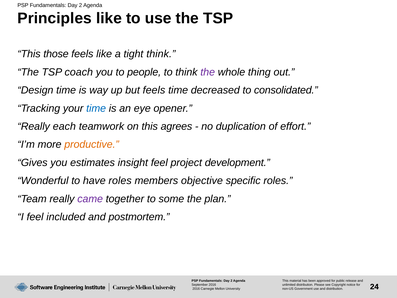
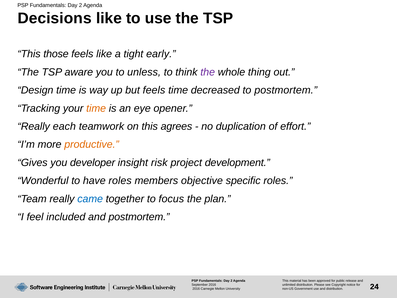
Principles: Principles -> Decisions
tight think: think -> early
coach: coach -> aware
people: people -> unless
to consolidated: consolidated -> postmortem
time at (96, 108) colour: blue -> orange
estimates: estimates -> developer
insight feel: feel -> risk
came colour: purple -> blue
some: some -> focus
